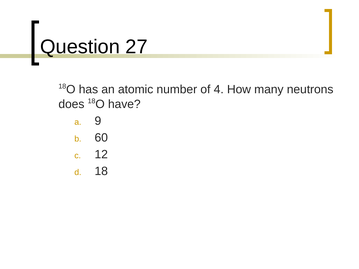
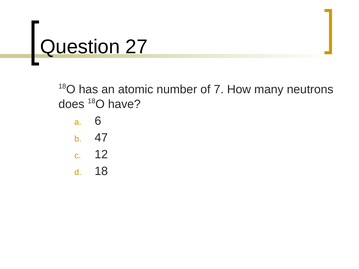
4: 4 -> 7
9: 9 -> 6
60: 60 -> 47
